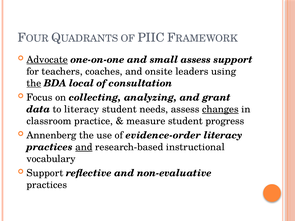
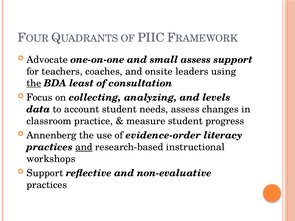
Advocate underline: present -> none
local: local -> least
grant: grant -> levels
to literacy: literacy -> account
changes underline: present -> none
vocabulary: vocabulary -> workshops
